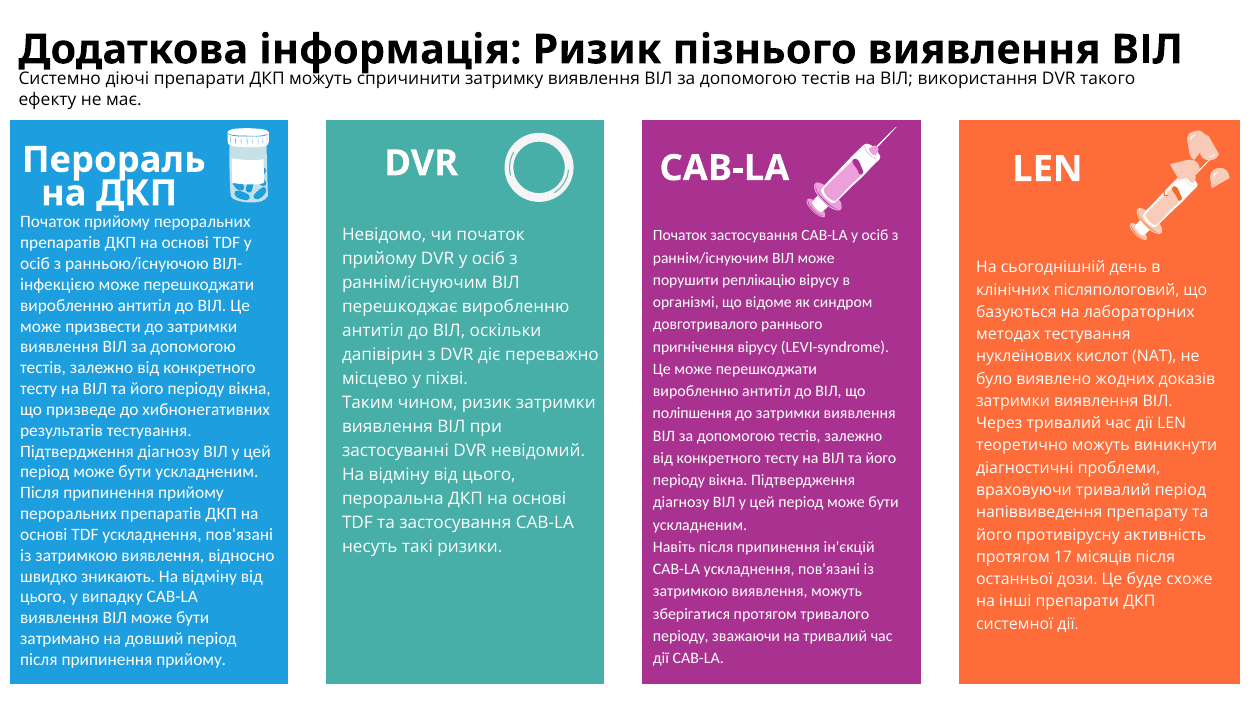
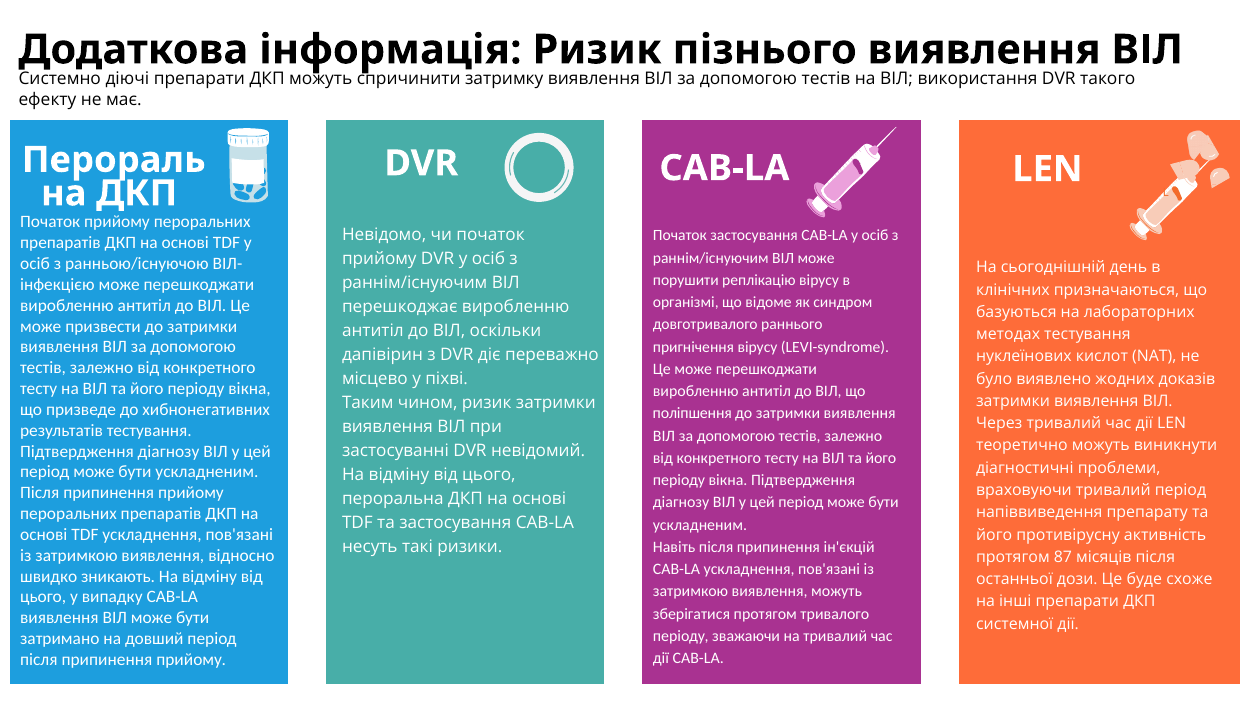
післяпологовий: післяпологовий -> призначаються
17: 17 -> 87
